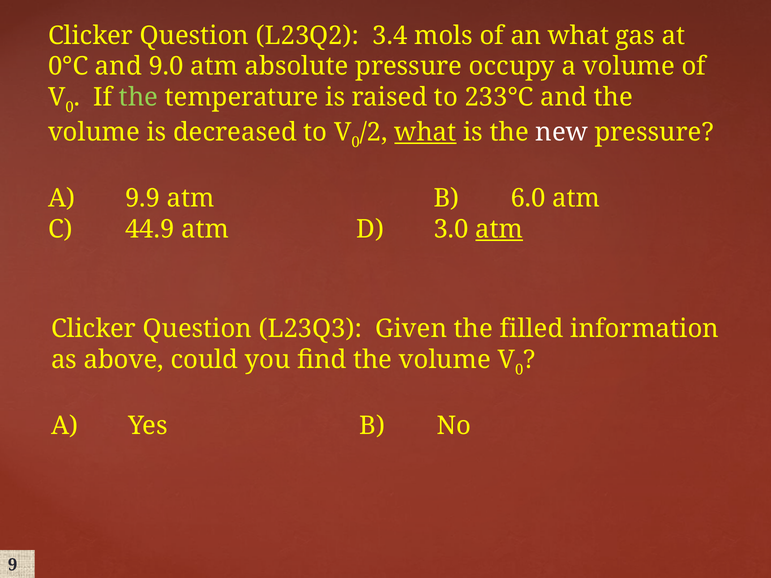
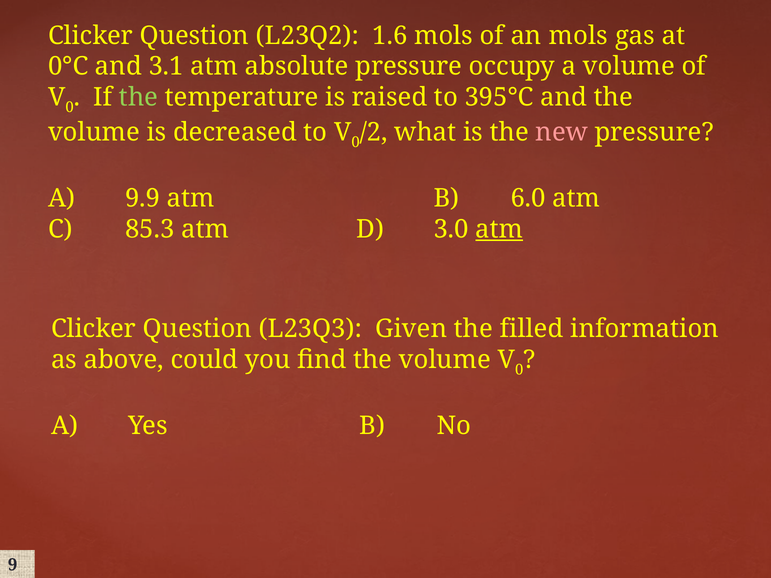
3.4: 3.4 -> 1.6
an what: what -> mols
9.0: 9.0 -> 3.1
233°C: 233°C -> 395°C
what at (425, 132) underline: present -> none
new colour: white -> pink
44.9: 44.9 -> 85.3
